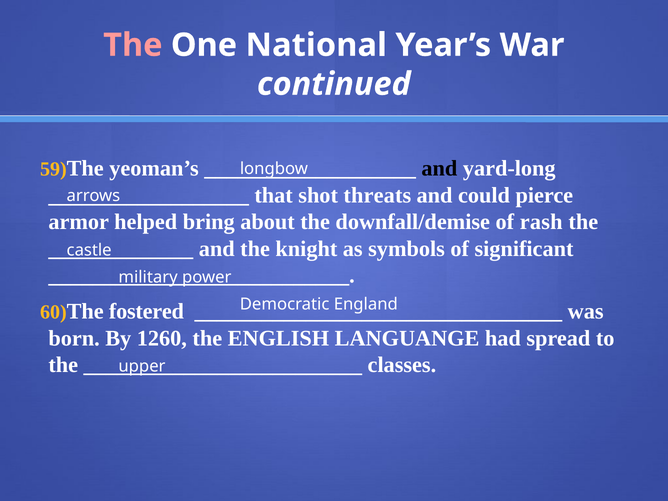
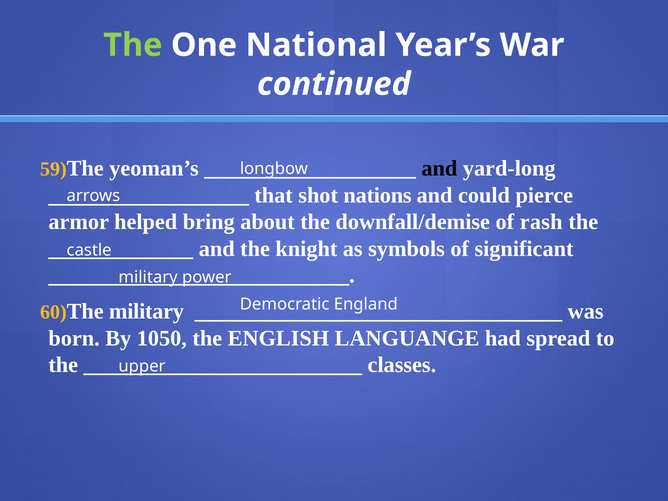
The at (133, 45) colour: pink -> light green
threats: threats -> nations
fostered at (146, 311): fostered -> military
1260: 1260 -> 1050
